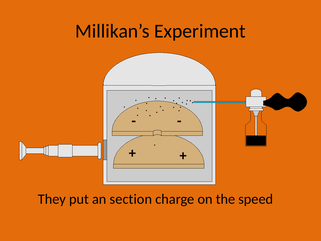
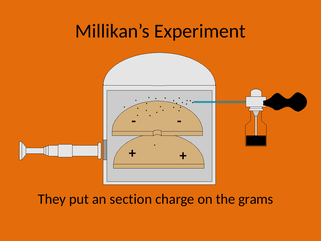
speed: speed -> grams
